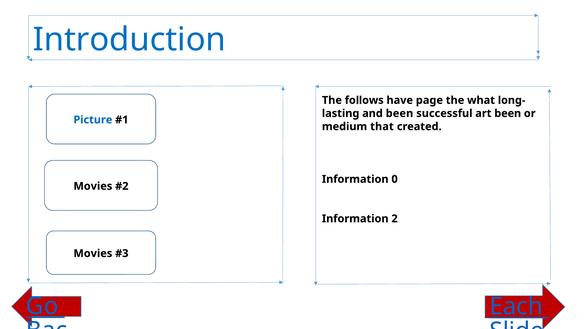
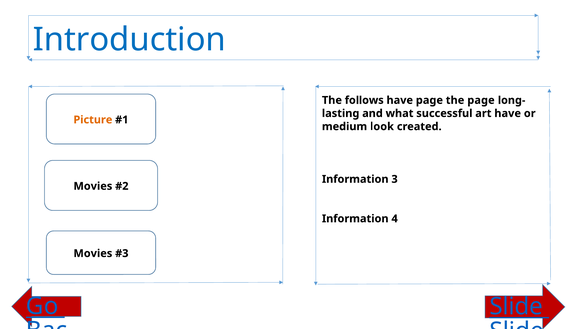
the what: what -> page
and been: been -> what
art been: been -> have
Picture colour: blue -> orange
that: that -> look
0: 0 -> 3
2: 2 -> 4
Each at (516, 307): Each -> Slide
